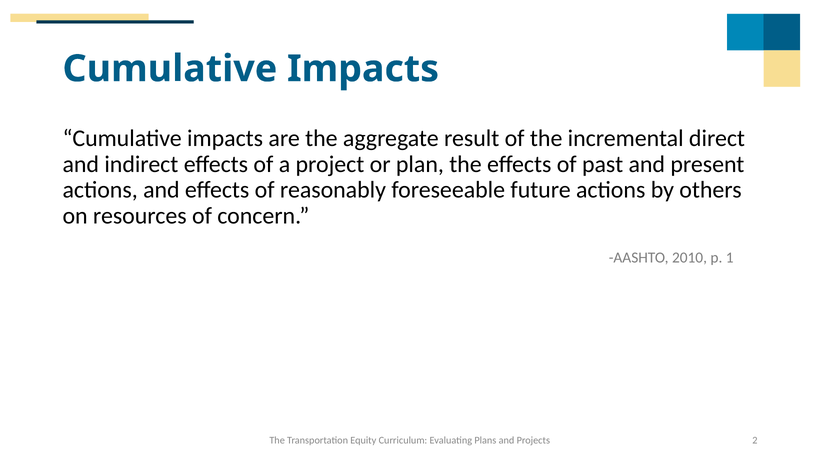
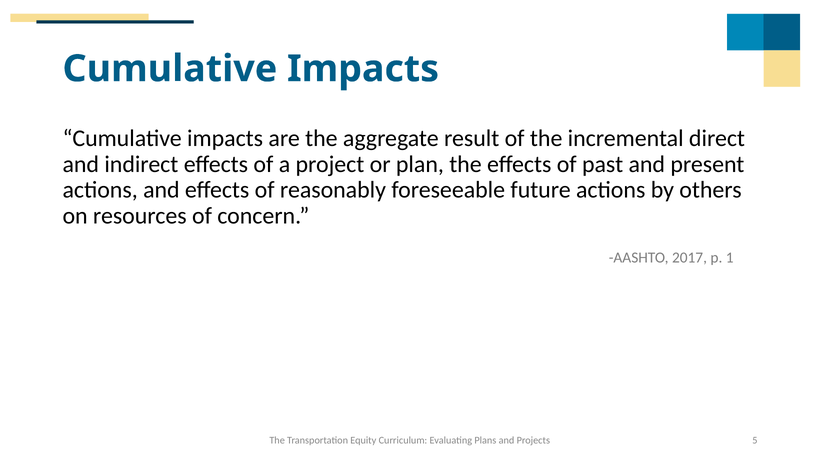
2010: 2010 -> 2017
2: 2 -> 5
